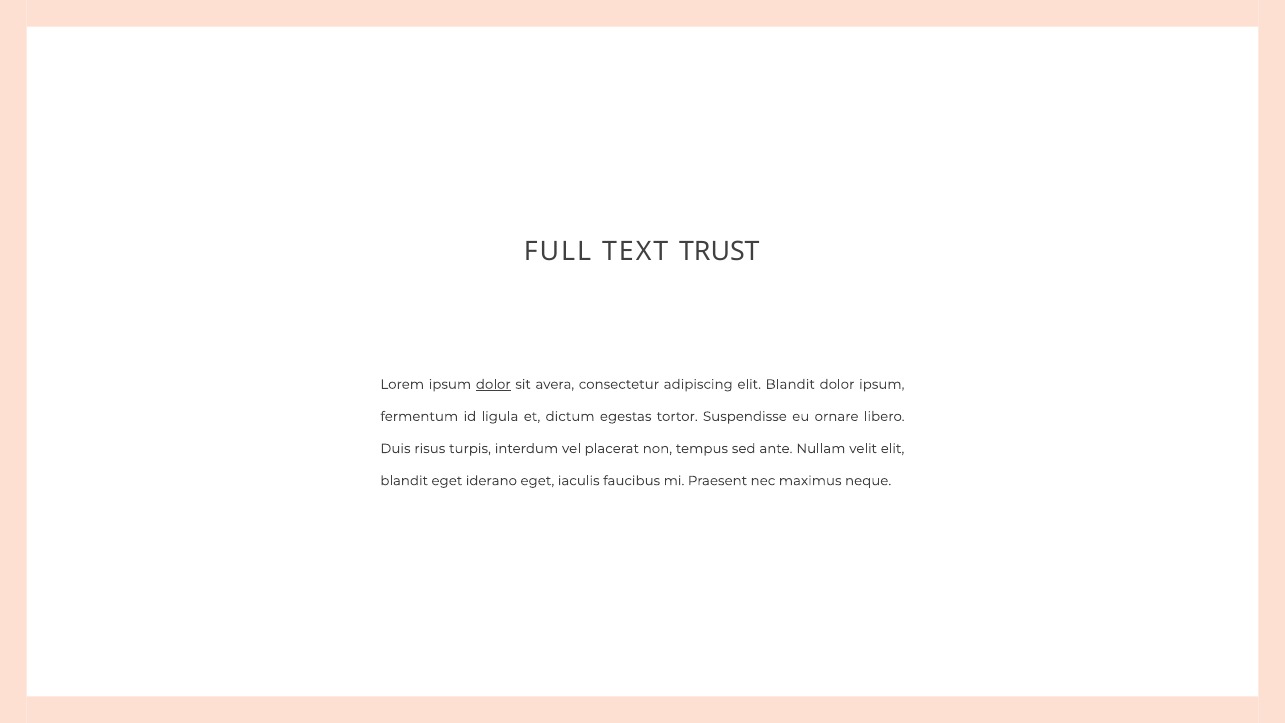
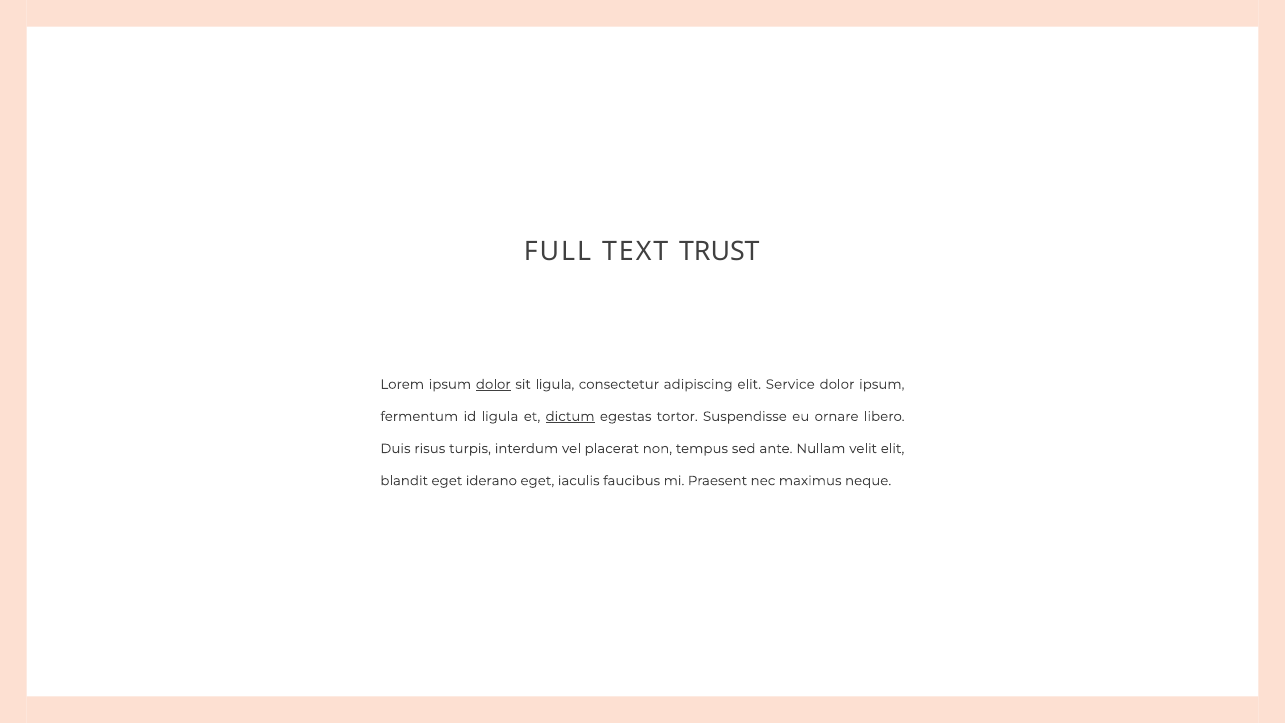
sit avera: avera -> ligula
adipiscing elit Blandit: Blandit -> Service
dictum underline: none -> present
